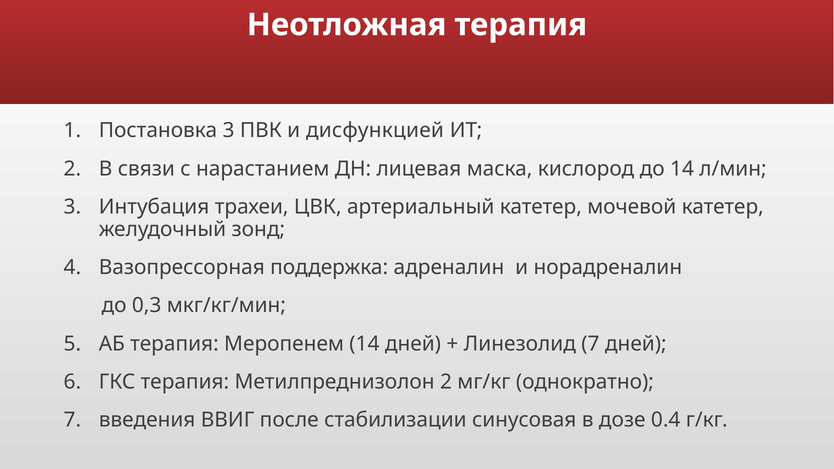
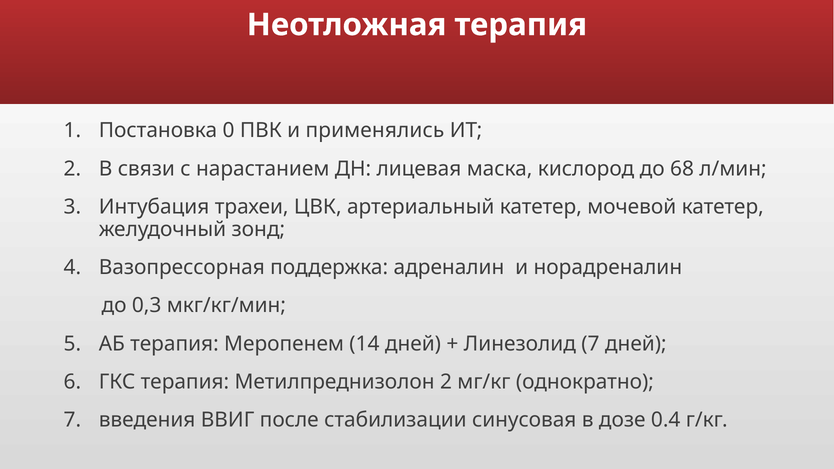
Постановка 3: 3 -> 0
дисфункцией: дисфункцией -> применялись
до 14: 14 -> 68
